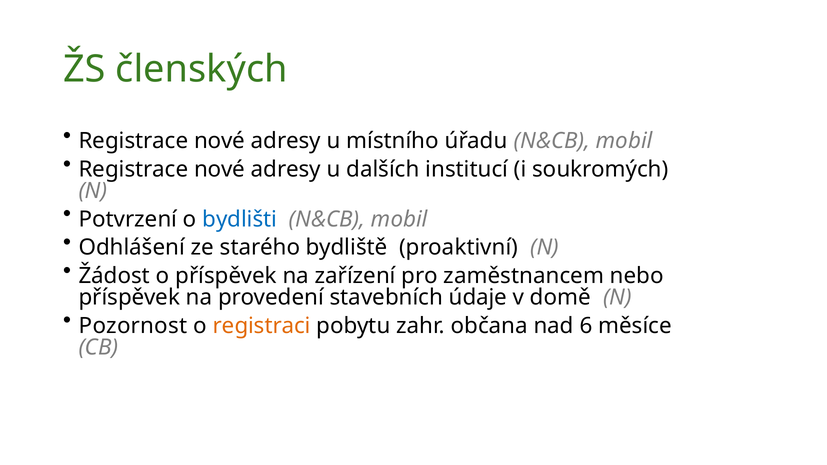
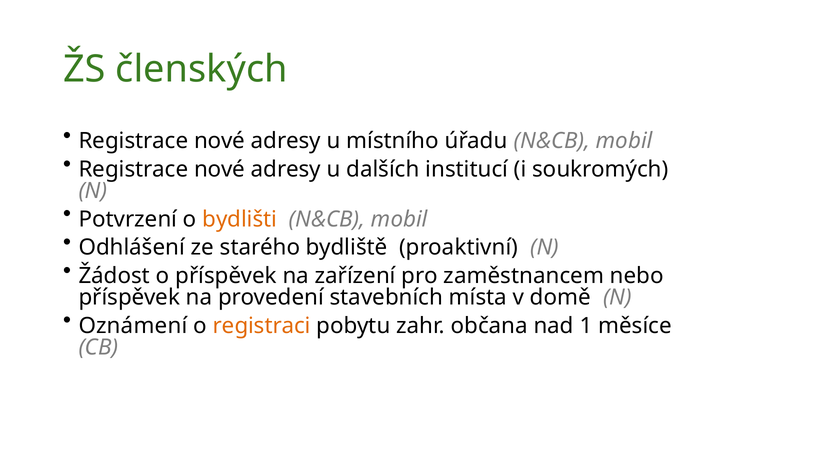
bydlišti colour: blue -> orange
údaje: údaje -> místa
Pozornost: Pozornost -> Oznámení
6: 6 -> 1
